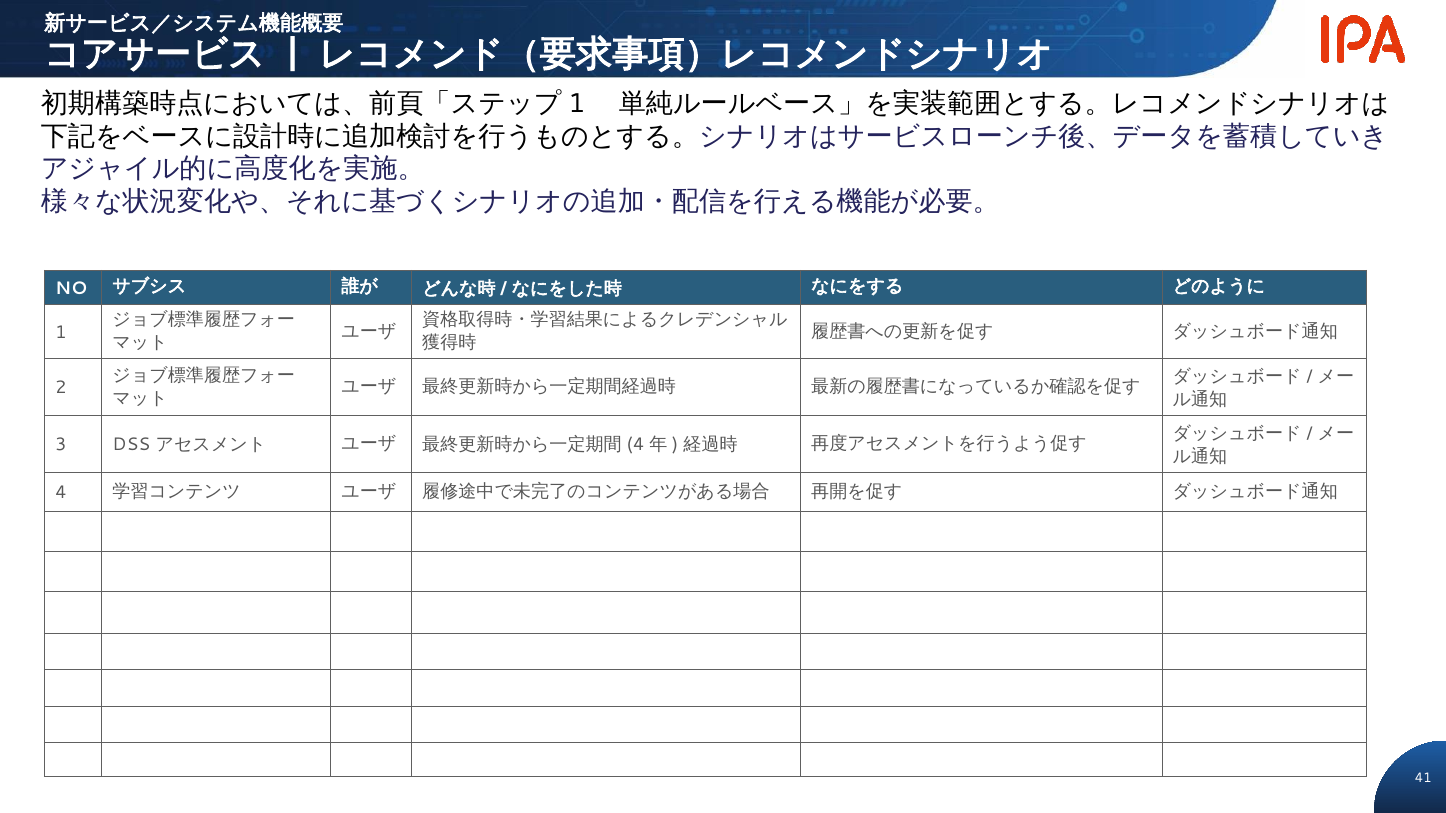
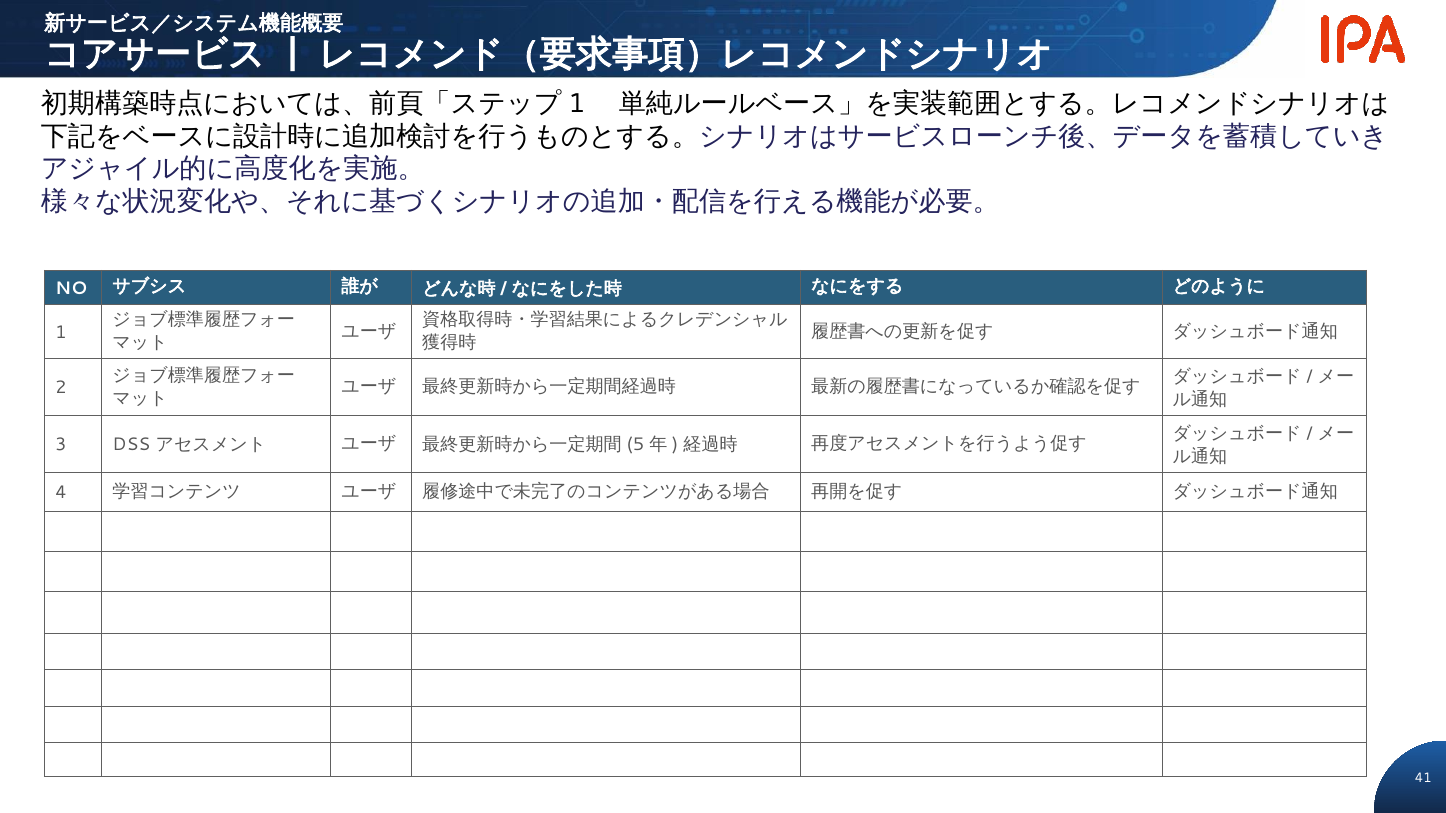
4 at (635, 445): 4 -> 5
